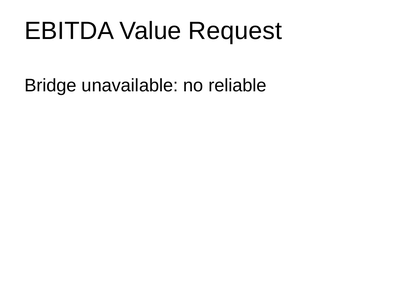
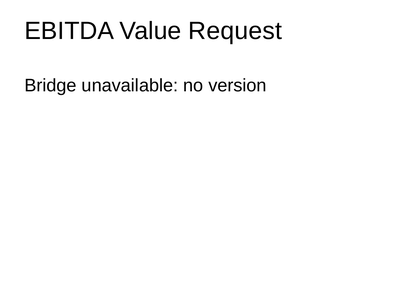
reliable: reliable -> version
